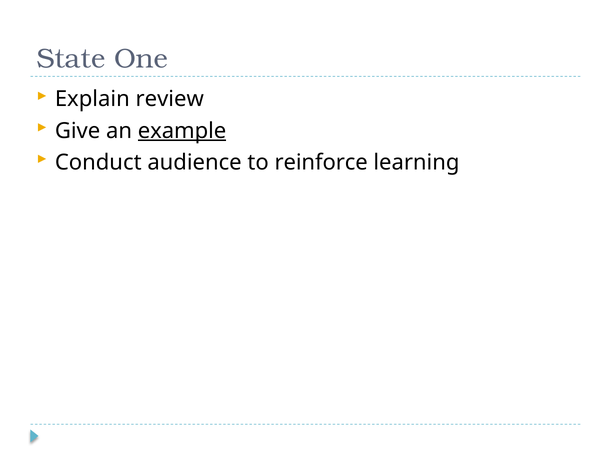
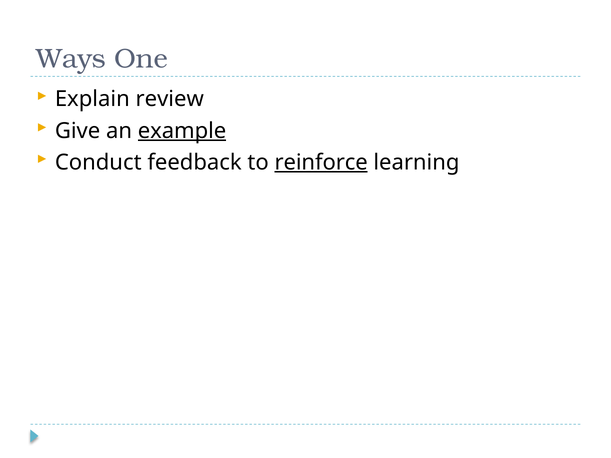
State: State -> Ways
audience: audience -> feedback
reinforce underline: none -> present
